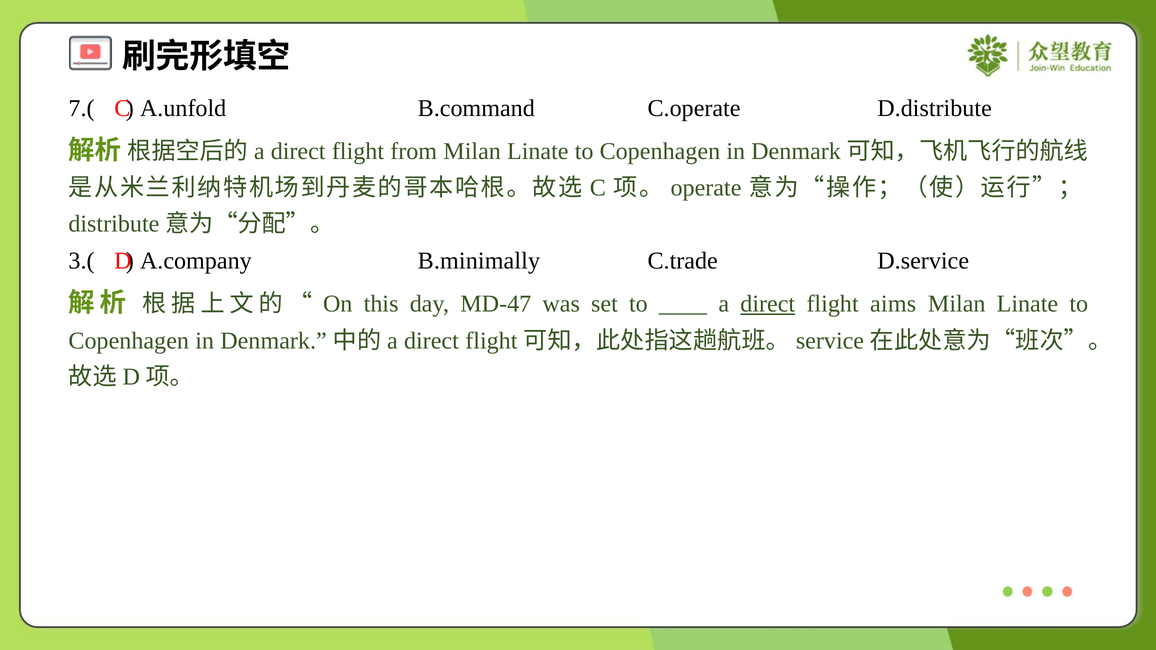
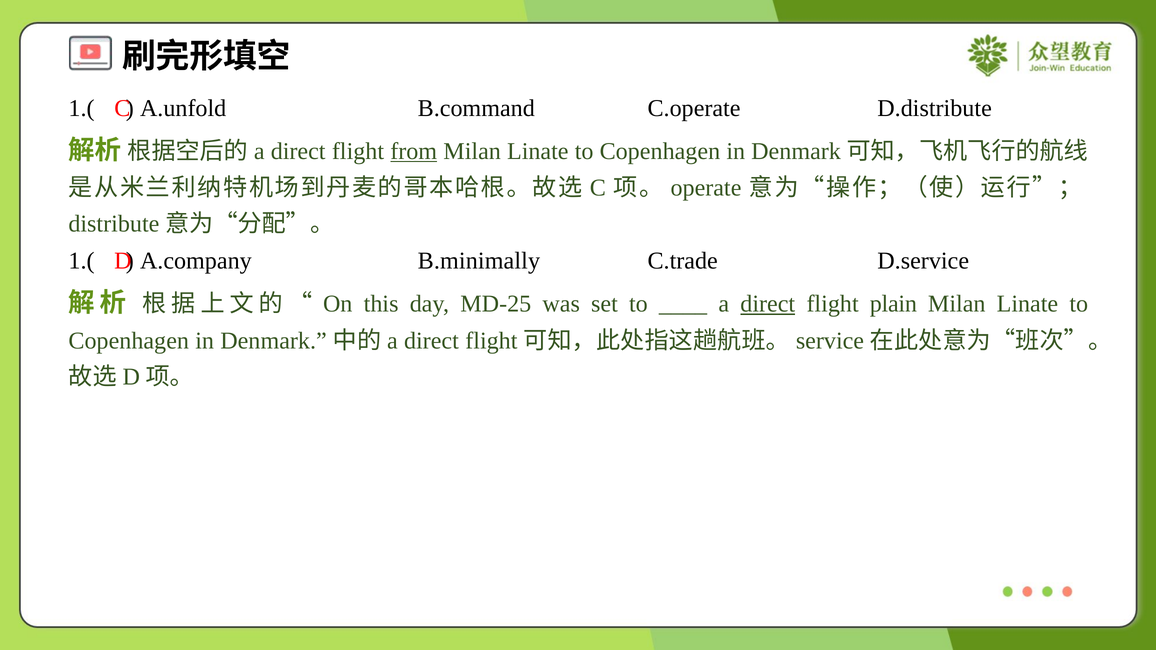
7.( at (82, 108): 7.( -> 1.(
from underline: none -> present
3.( at (82, 261): 3.( -> 1.(
MD-47: MD-47 -> MD-25
aims: aims -> plain
